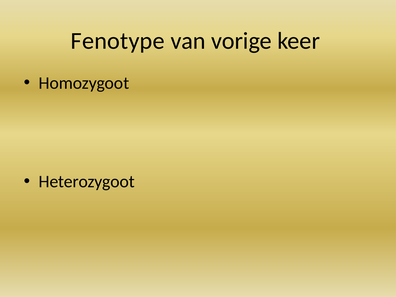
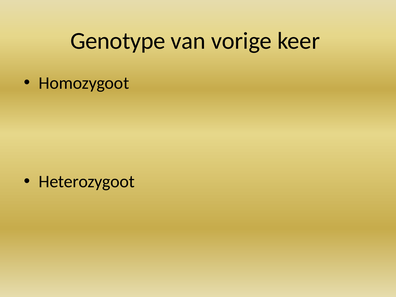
Fenotype: Fenotype -> Genotype
